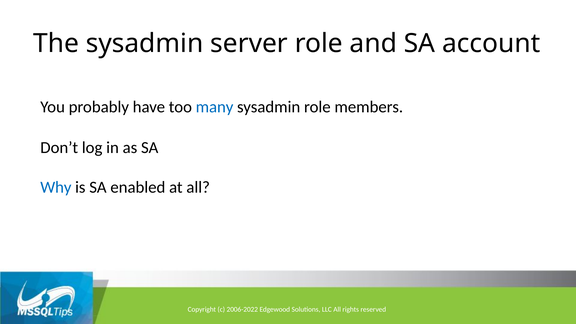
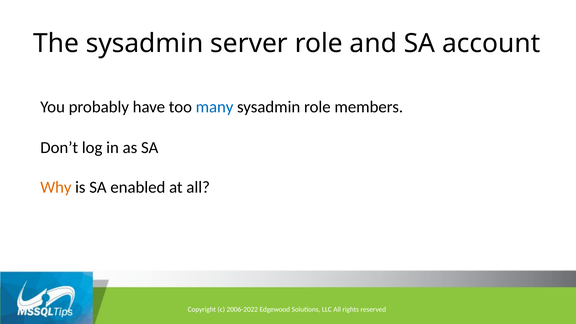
Why colour: blue -> orange
